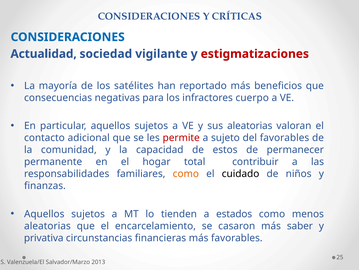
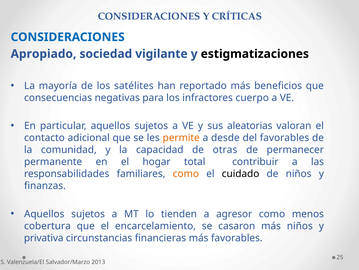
Actualidad: Actualidad -> Apropiado
estigmatizaciones colour: red -> black
permite colour: red -> orange
sujeto: sujeto -> desde
estos: estos -> otras
estados: estados -> agresor
aleatorias at (47, 225): aleatorias -> cobertura
más saber: saber -> niños
